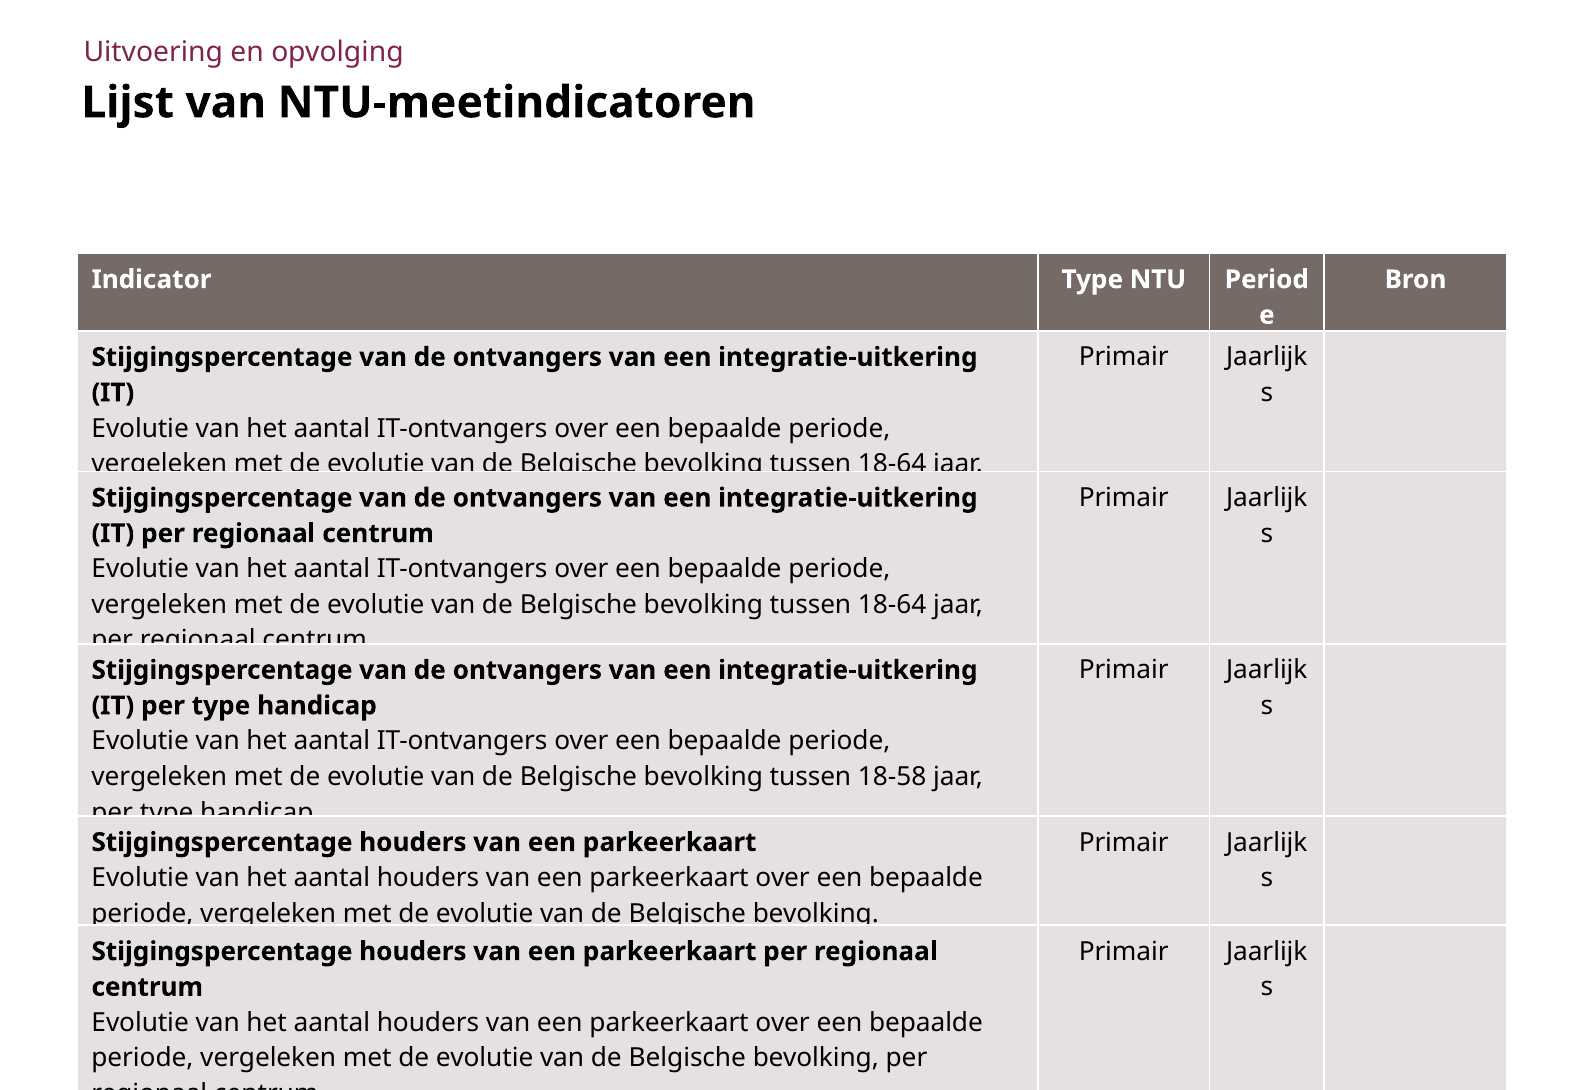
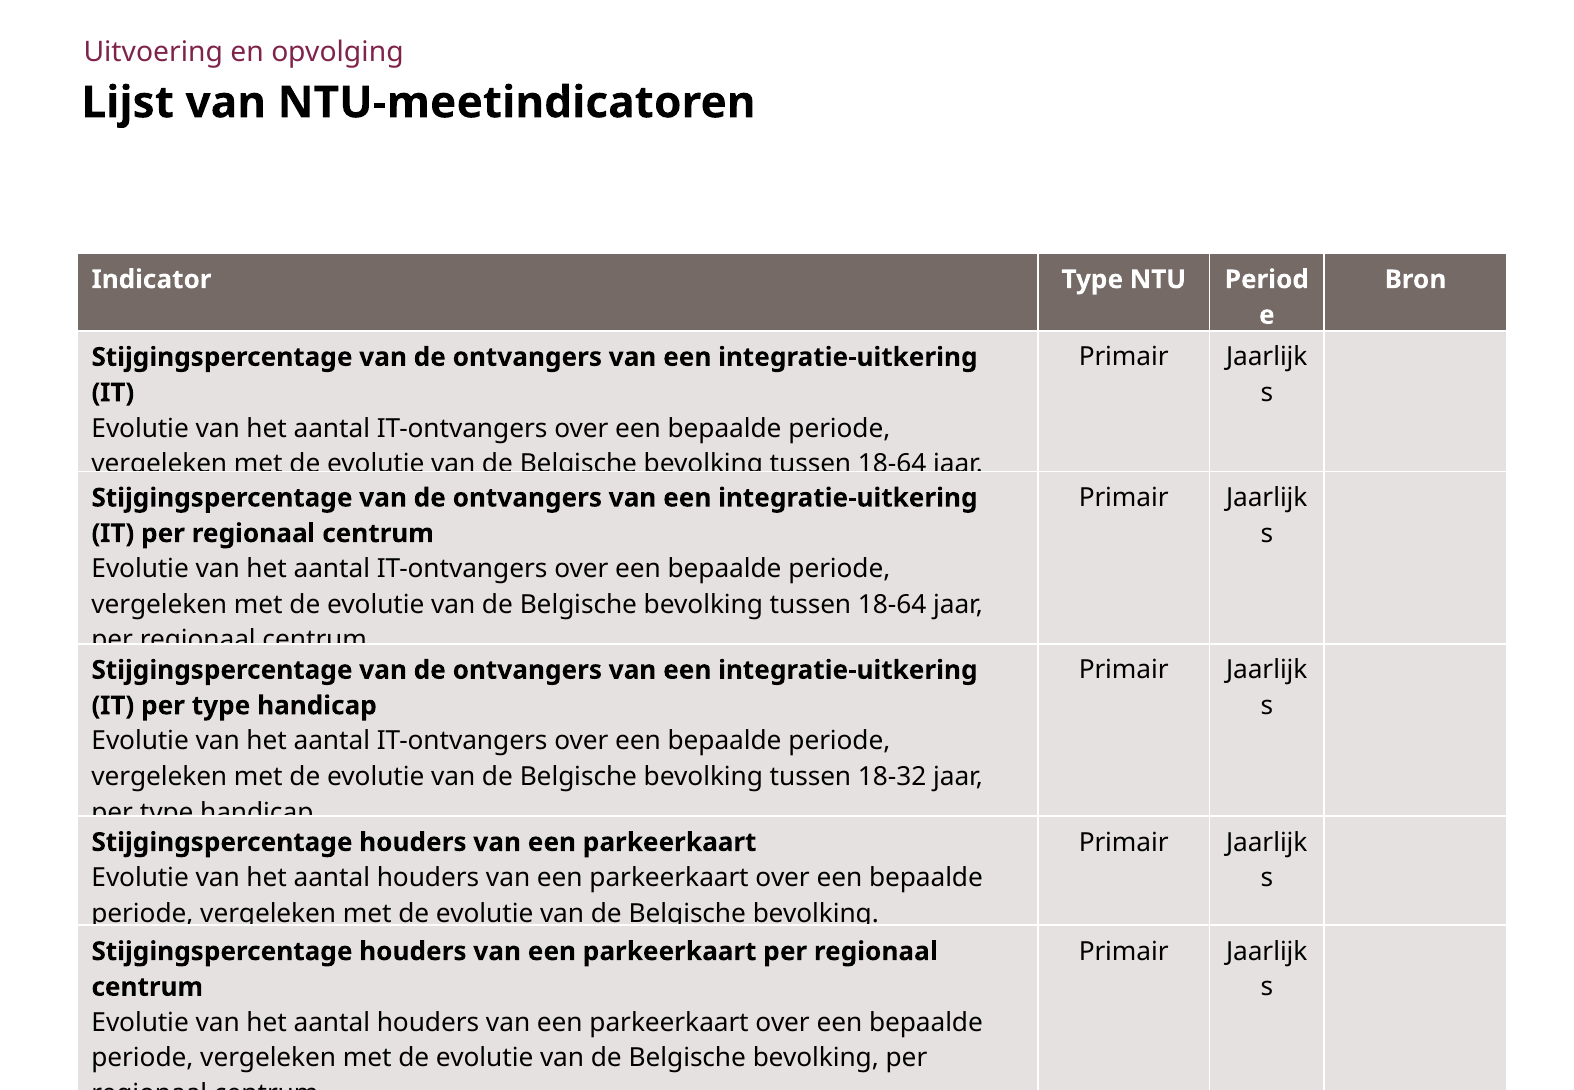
18-58: 18-58 -> 18-32
